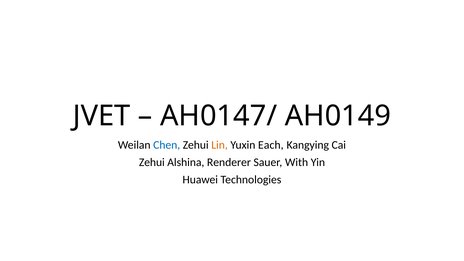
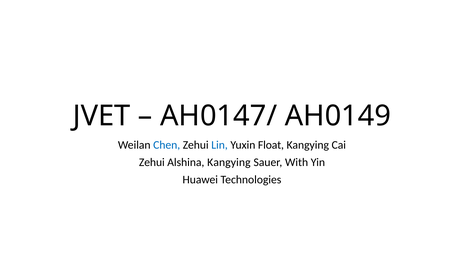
Lin colour: orange -> blue
Each: Each -> Float
Alshina Renderer: Renderer -> Kangying
